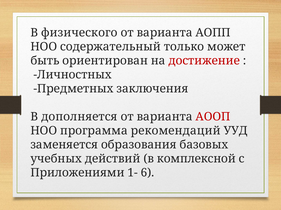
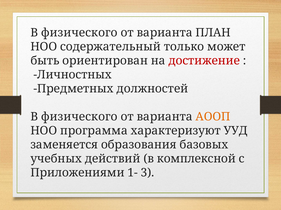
АОПП: АОПП -> ПЛАН
заключения: заключения -> должностей
дополняется at (79, 117): дополняется -> физического
АООП colour: red -> orange
рекомендаций: рекомендаций -> характеризуют
6: 6 -> 3
